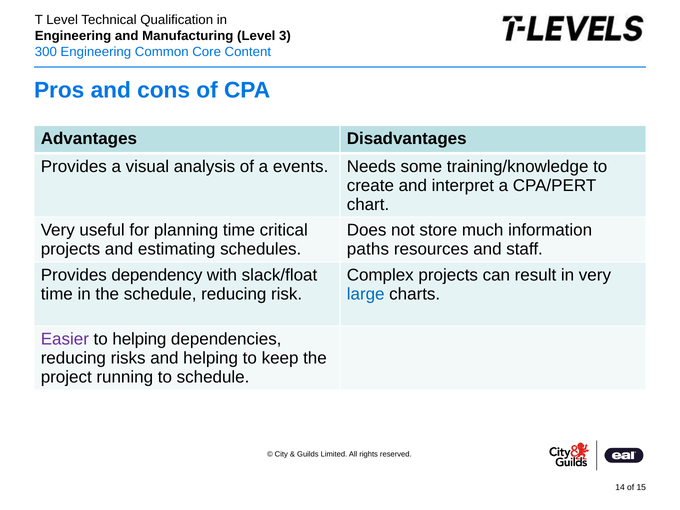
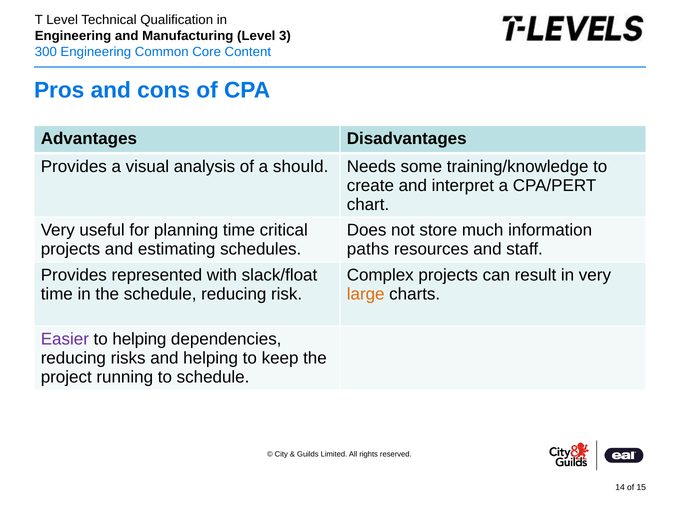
events: events -> should
dependency: dependency -> represented
large colour: blue -> orange
